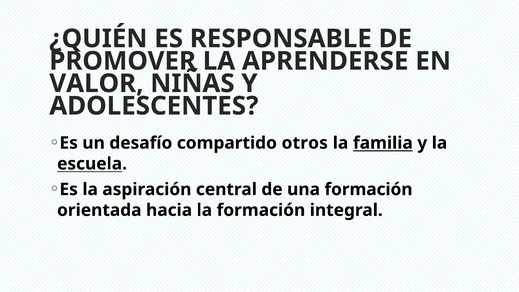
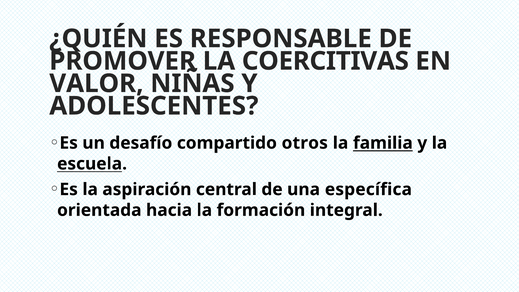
APRENDERSE: APRENDERSE -> COERCITIVAS
una formación: formación -> específica
